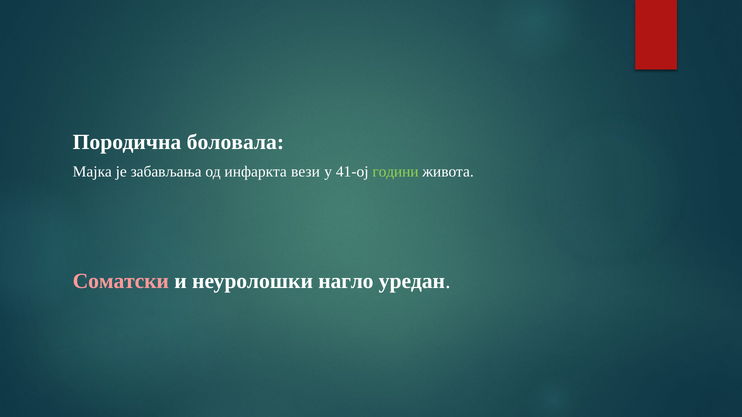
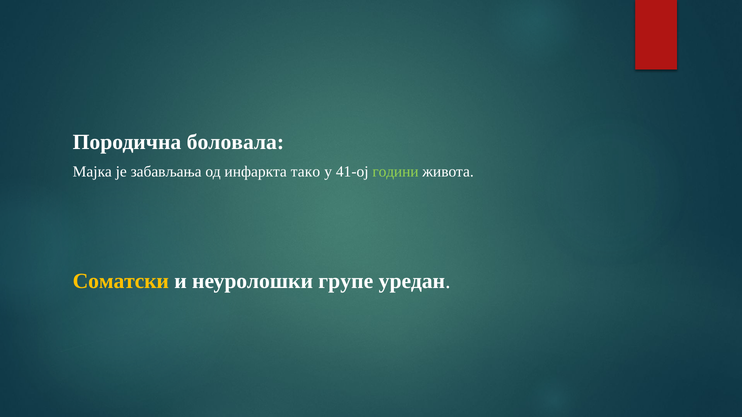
вези: вези -> тако
Соматски colour: pink -> yellow
нагло: нагло -> групе
